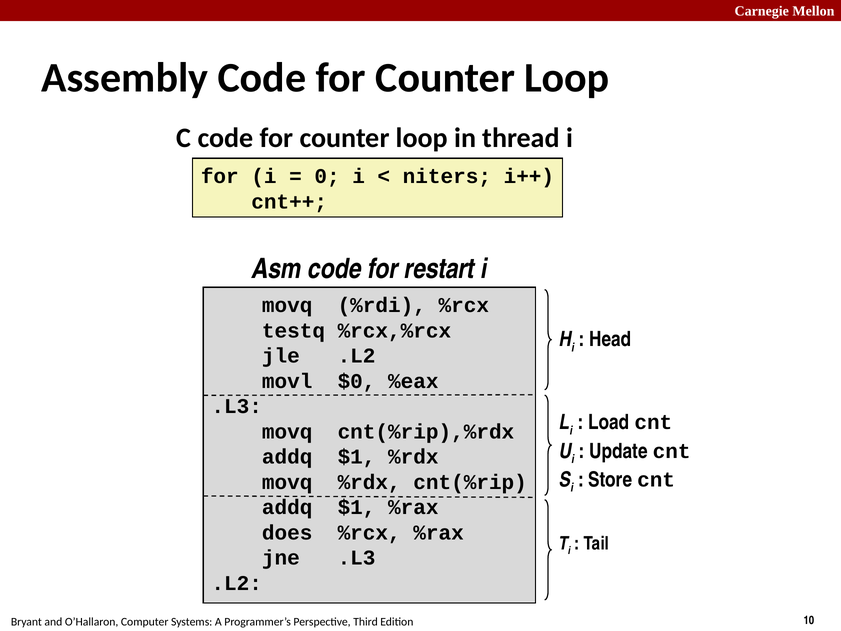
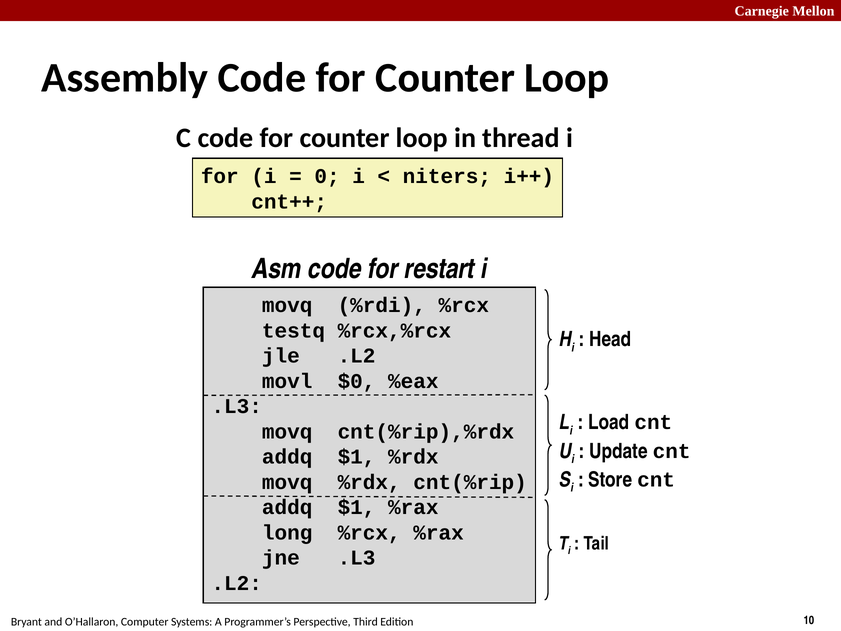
does: does -> long
